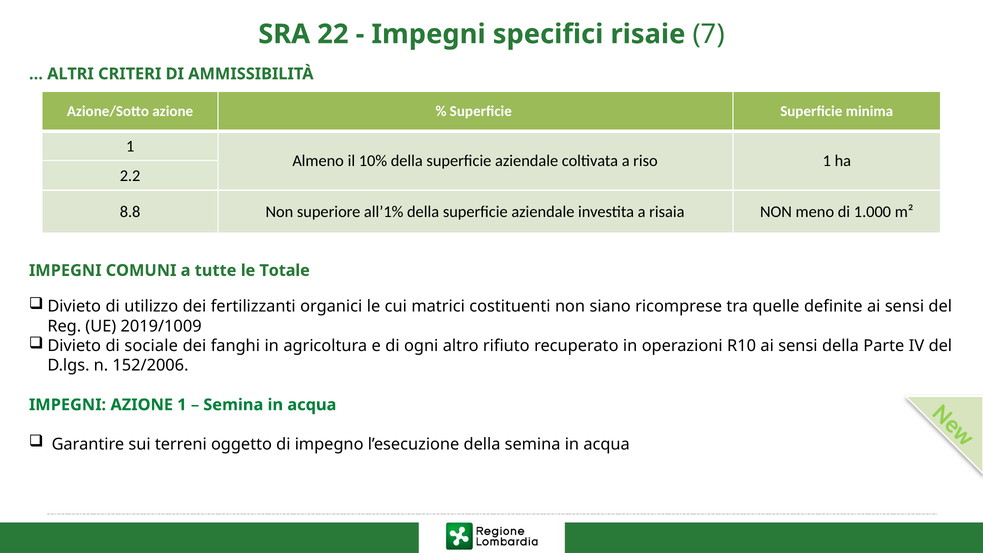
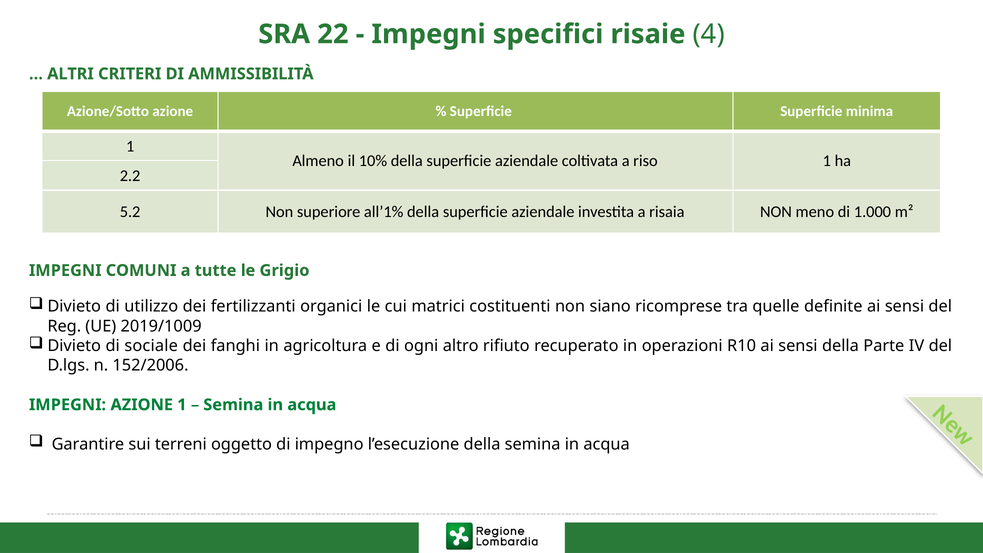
7: 7 -> 4
8.8: 8.8 -> 5.2
Totale: Totale -> Grigio
